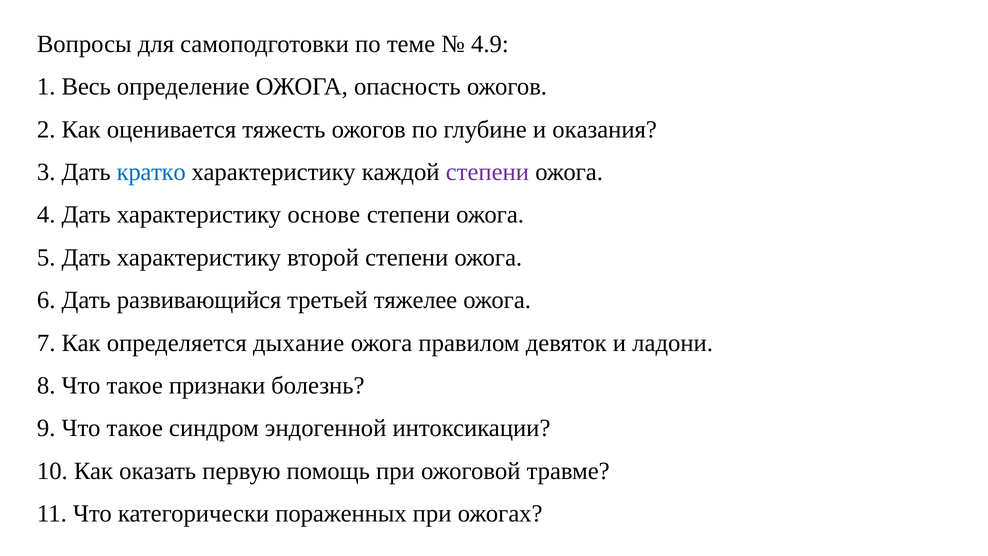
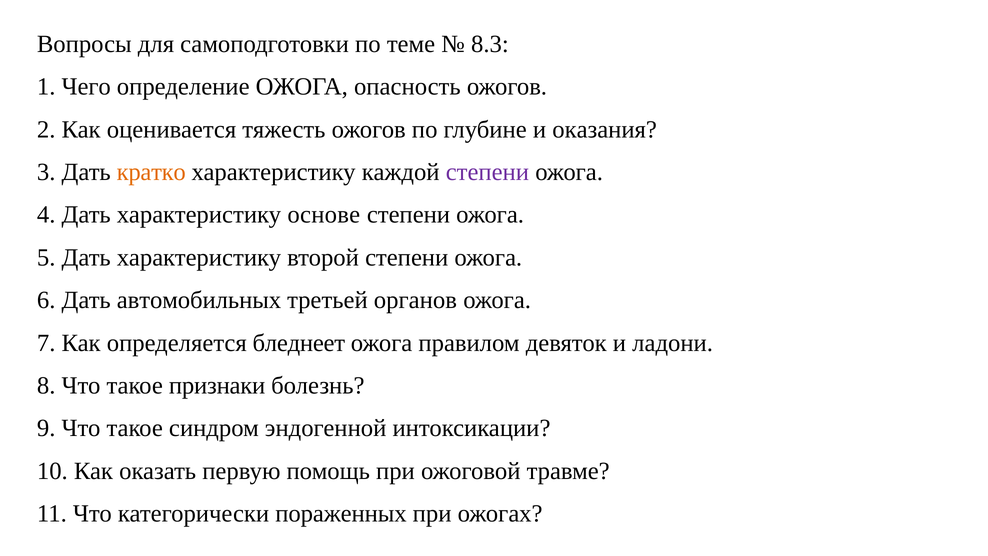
4.9: 4.9 -> 8.3
Весь: Весь -> Чего
кратко colour: blue -> orange
развивающийся: развивающийся -> автомобильных
тяжелее: тяжелее -> органов
дыхание: дыхание -> бледнеет
